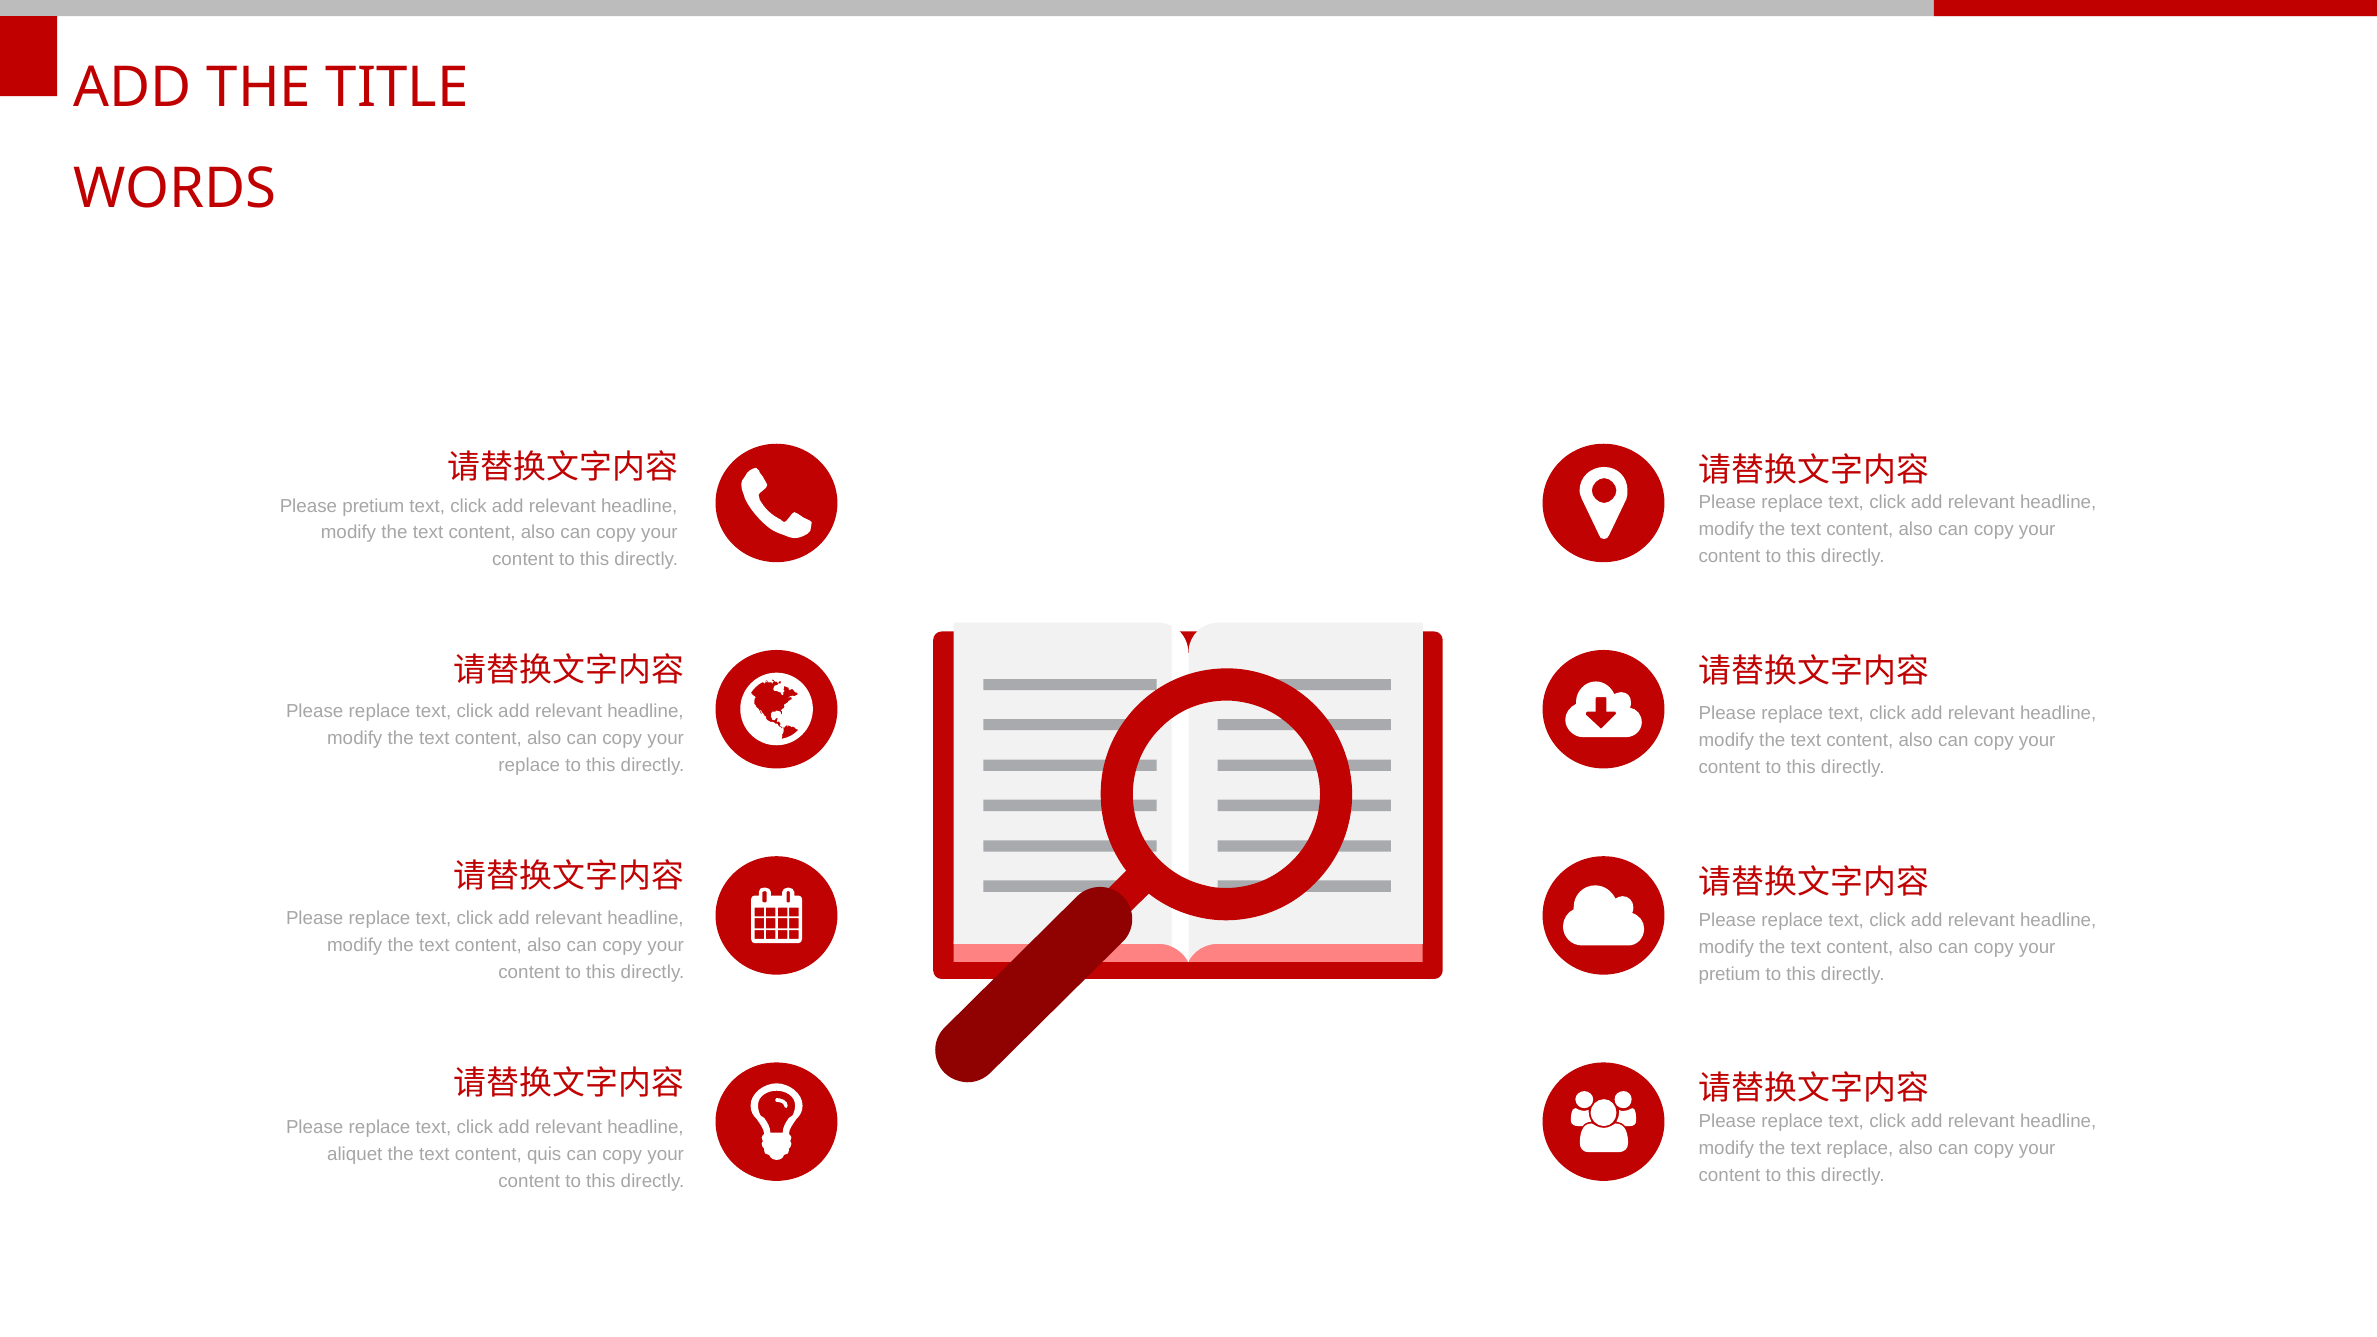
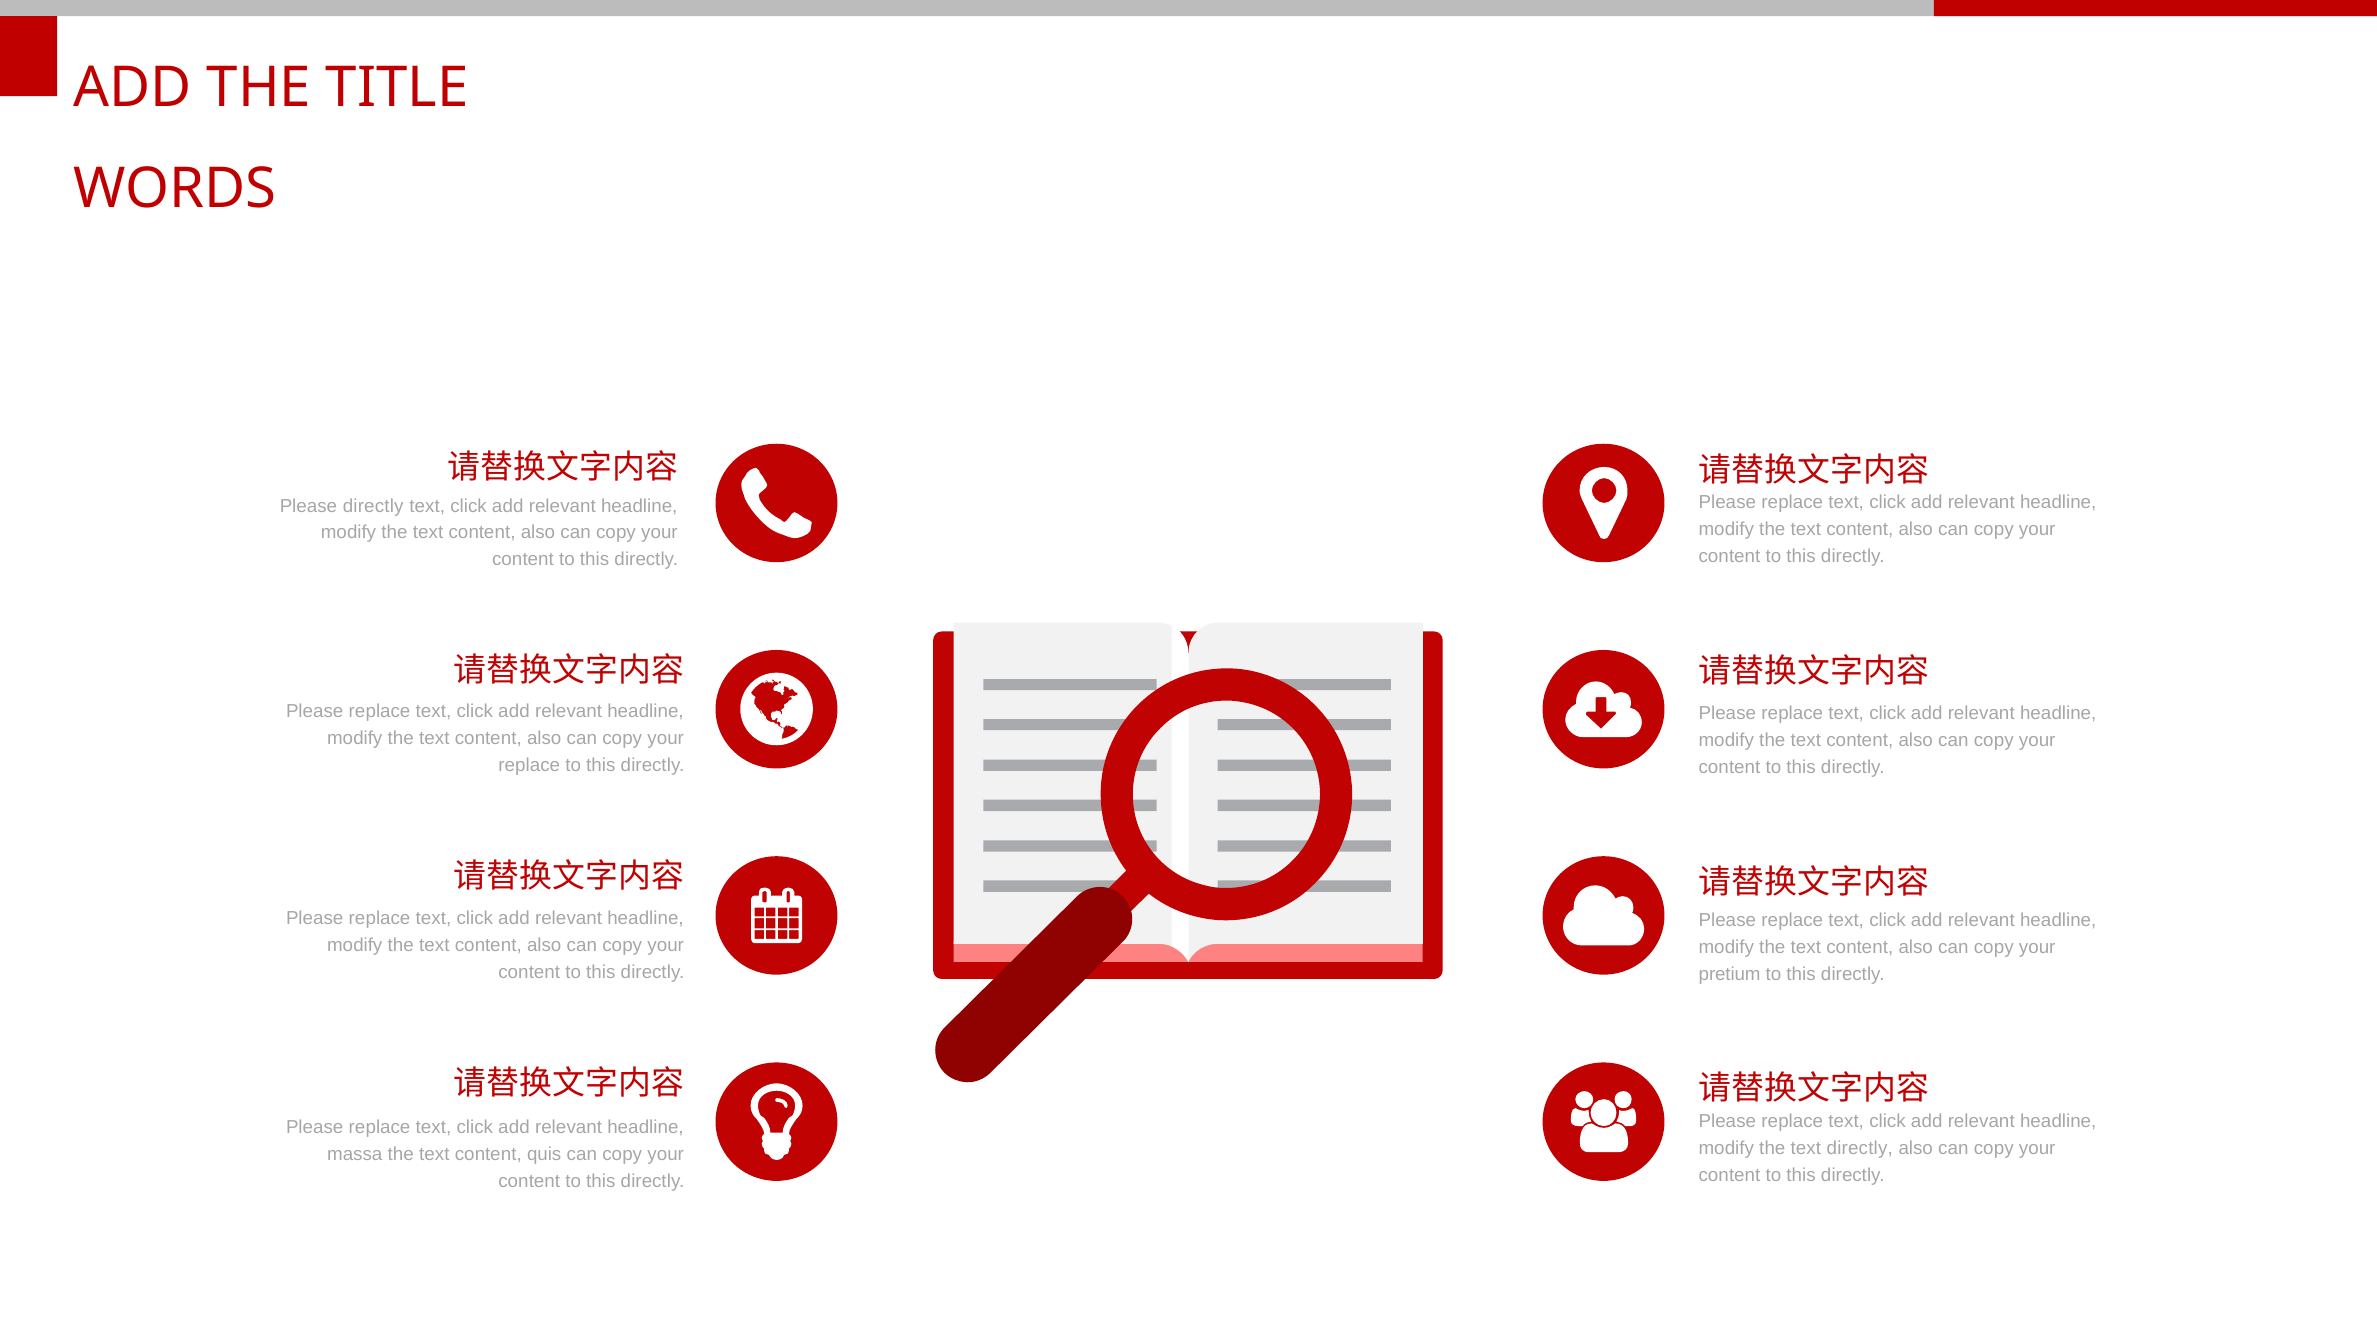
Please pretium: pretium -> directly
text replace: replace -> directly
aliquet: aliquet -> massa
